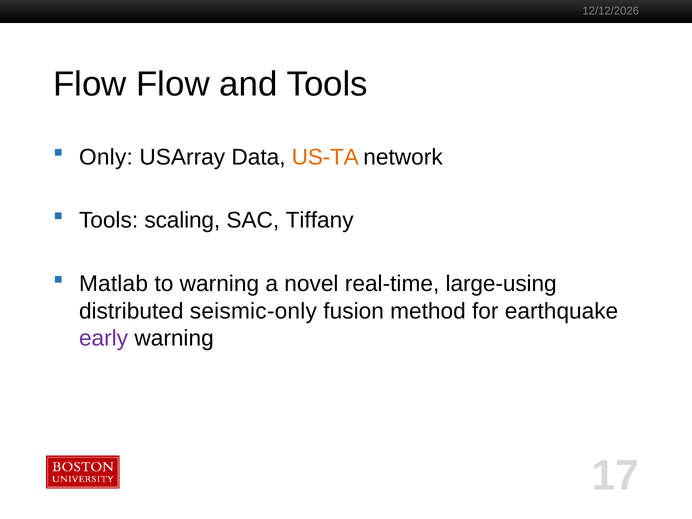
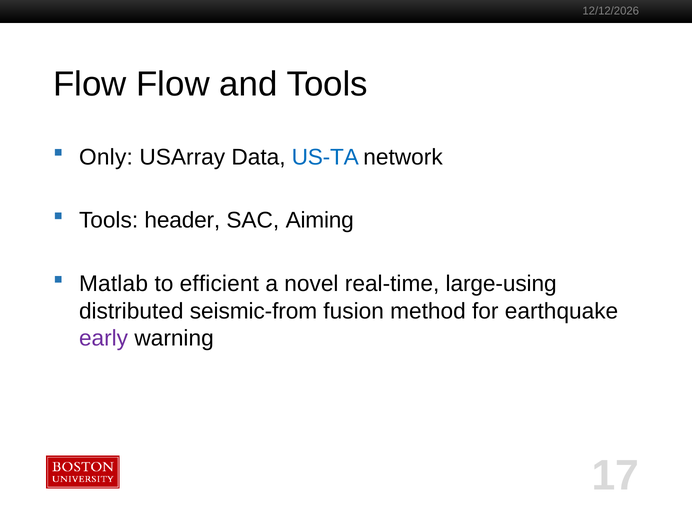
US-TA colour: orange -> blue
scaling: scaling -> header
Tiffany: Tiffany -> Aiming
to warning: warning -> efficient
seismic-only: seismic-only -> seismic-from
